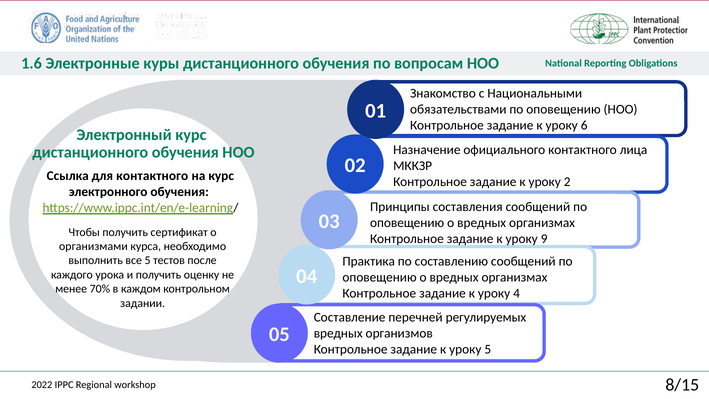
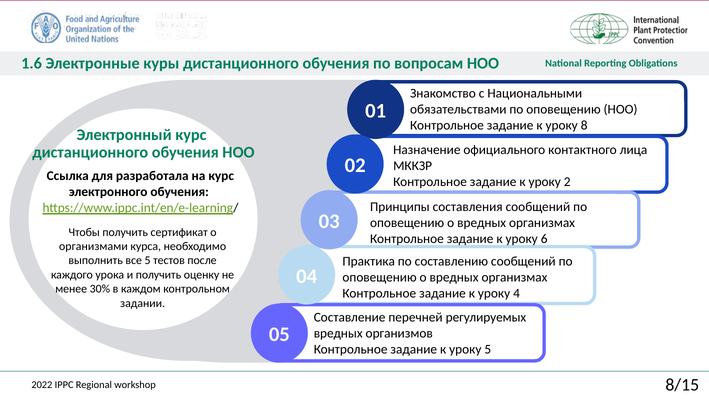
6: 6 -> 8
для контактного: контактного -> разработала
9: 9 -> 6
70%: 70% -> 30%
